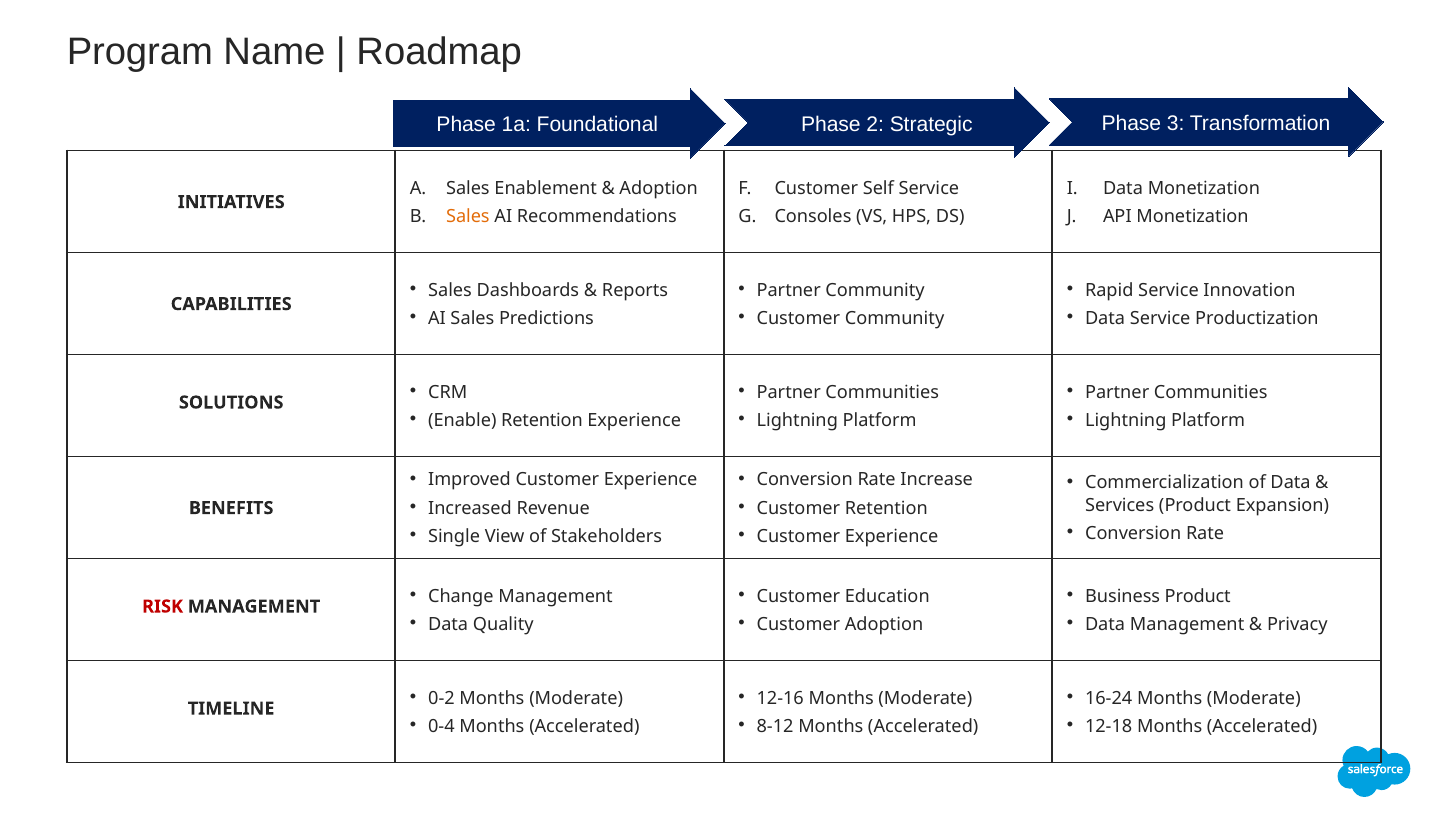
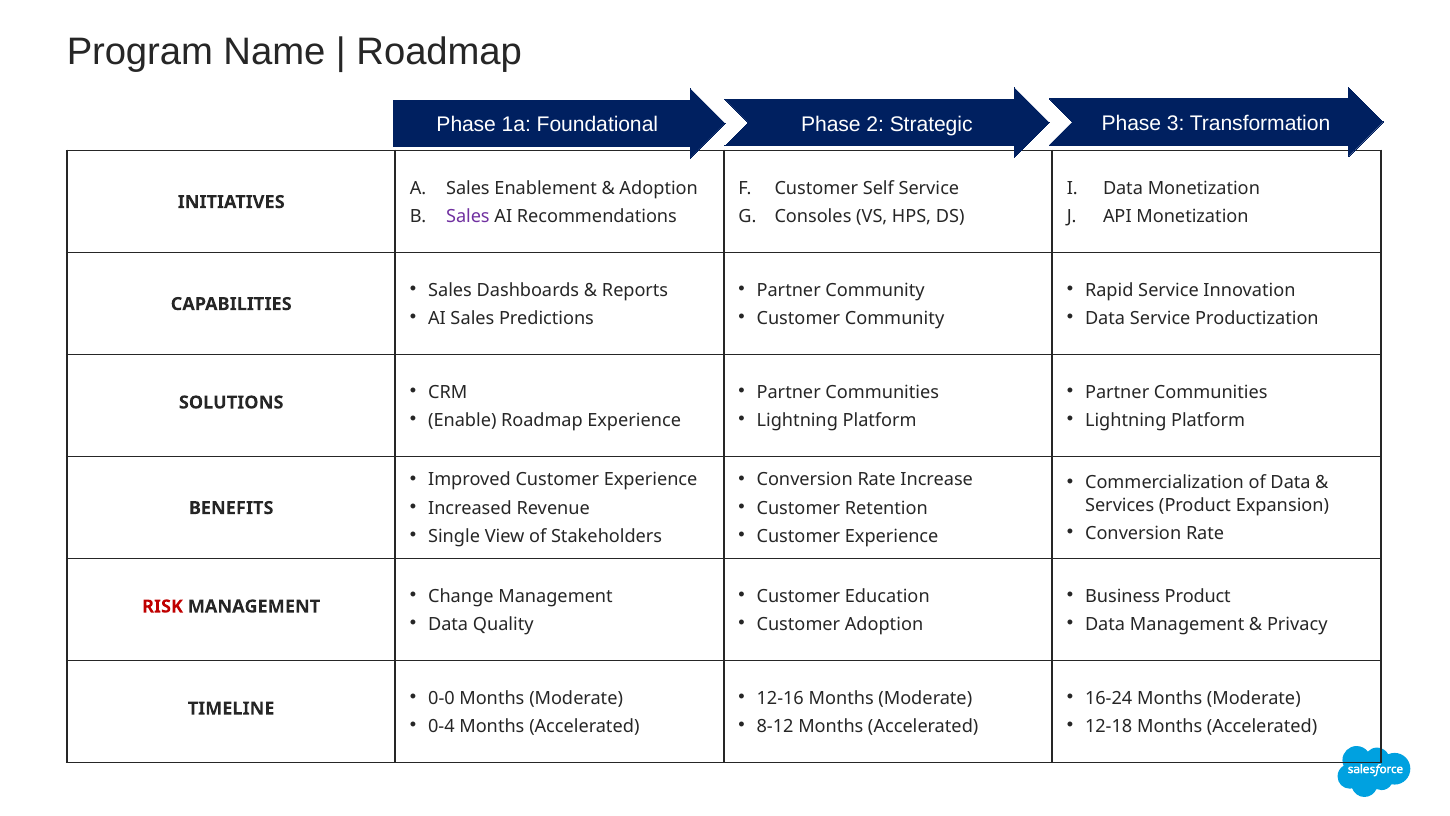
Sales at (468, 216) colour: orange -> purple
Enable Retention: Retention -> Roadmap
0-2: 0-2 -> 0-0
